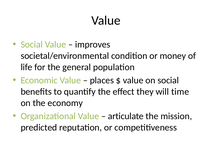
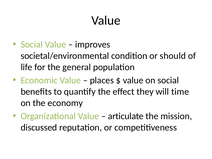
money: money -> should
predicted: predicted -> discussed
